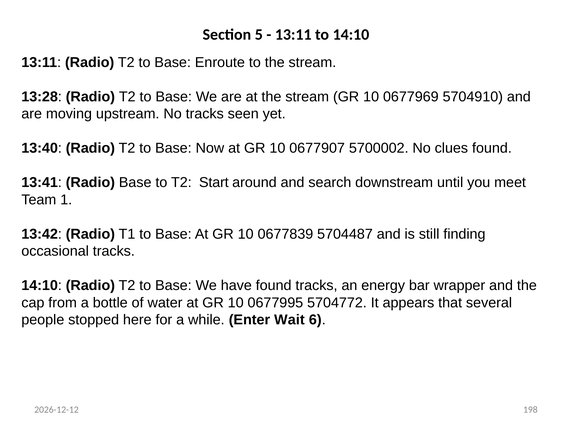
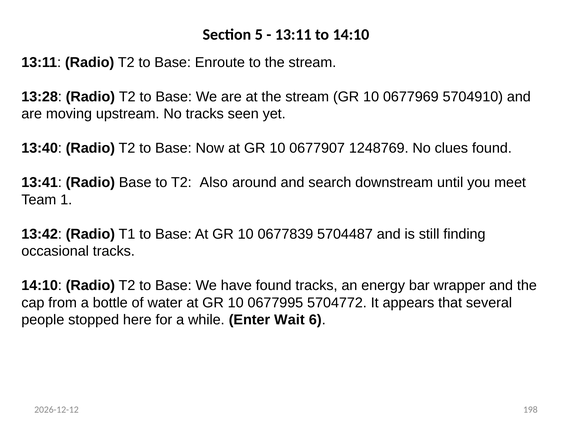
5700002: 5700002 -> 1248769
Start: Start -> Also
